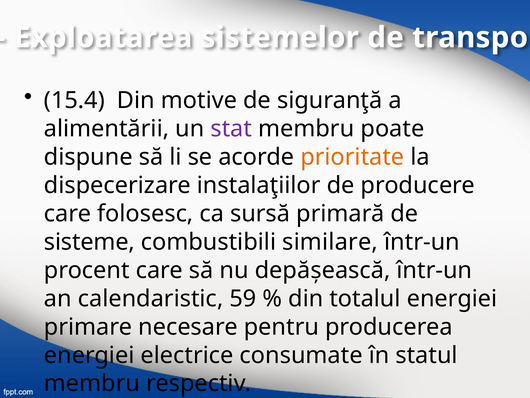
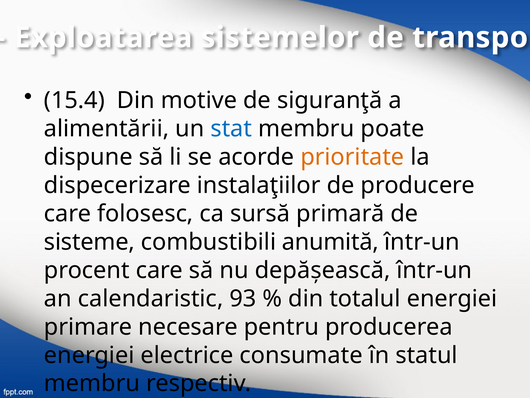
stat colour: purple -> blue
similare: similare -> anumită
59: 59 -> 93
